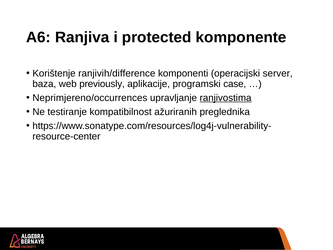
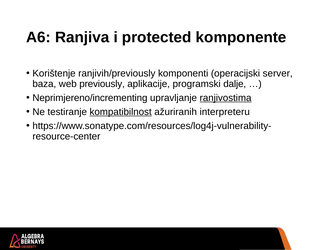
ranjivih/difference: ranjivih/difference -> ranjivih/previously
case: case -> dalje
Neprimjereno/occurrences: Neprimjereno/occurrences -> Neprimjereno/incrementing
kompatibilnost underline: none -> present
preglednika: preglednika -> interpreteru
